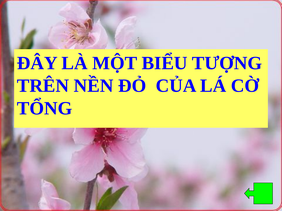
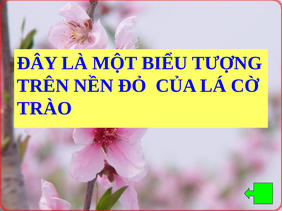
TỔNG: TỔNG -> TRÀO
